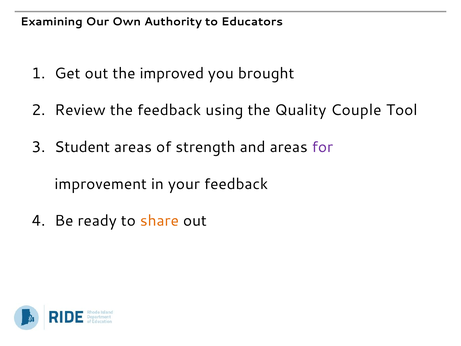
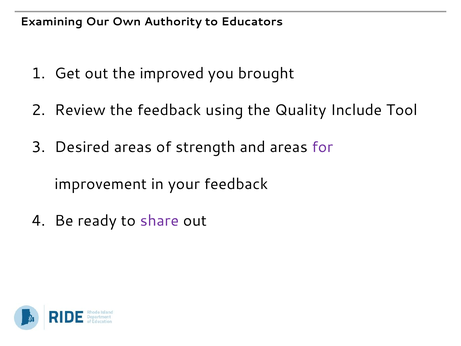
Couple: Couple -> Include
Student: Student -> Desired
share colour: orange -> purple
